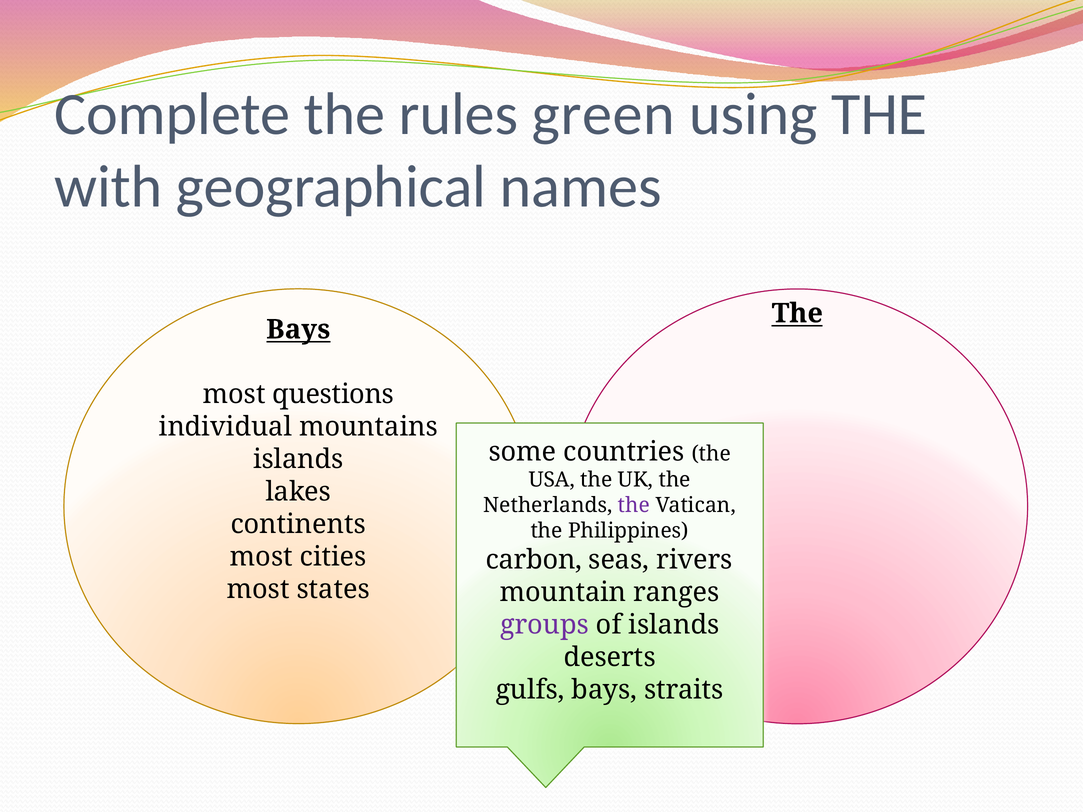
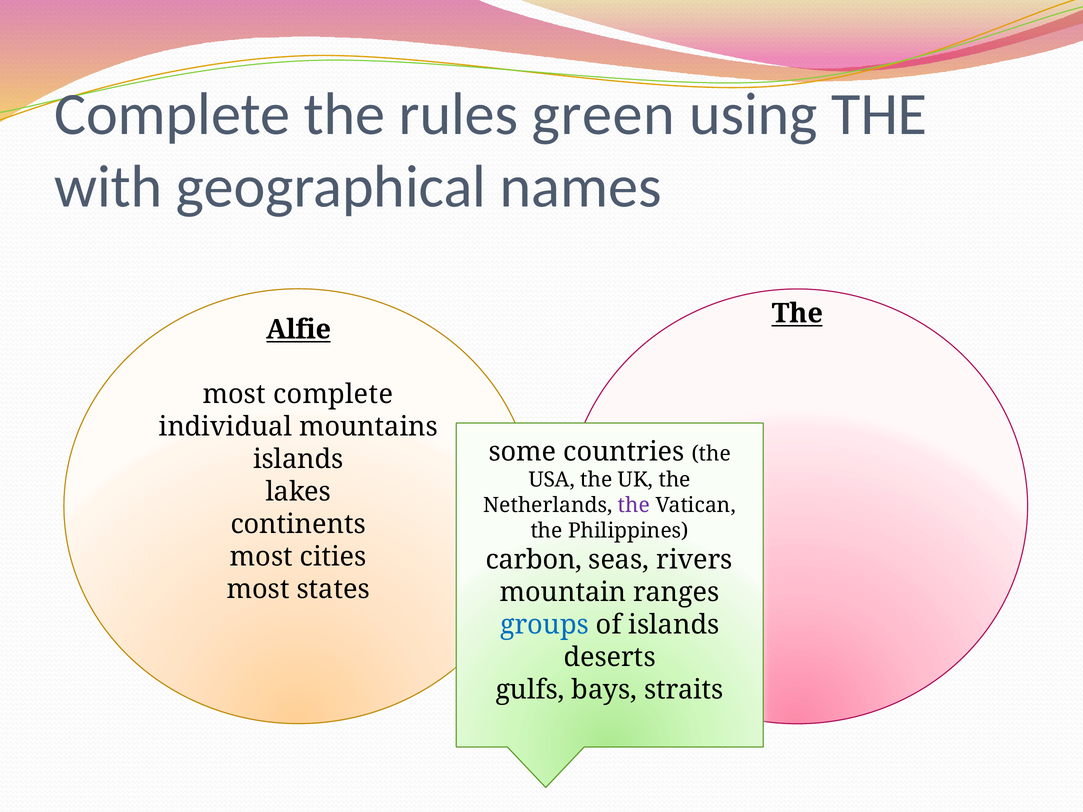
Bays at (298, 330): Bays -> Alfie
most questions: questions -> complete
groups colour: purple -> blue
